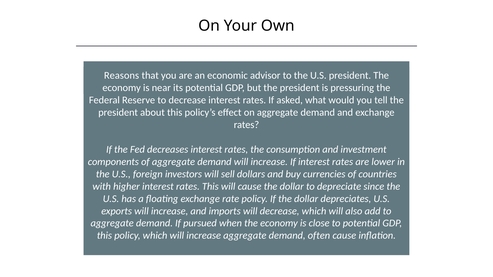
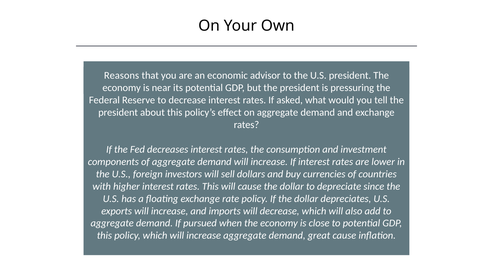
often: often -> great
